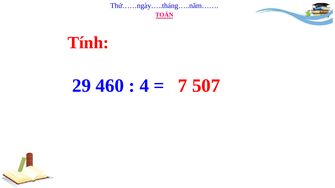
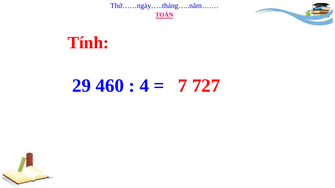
507: 507 -> 727
